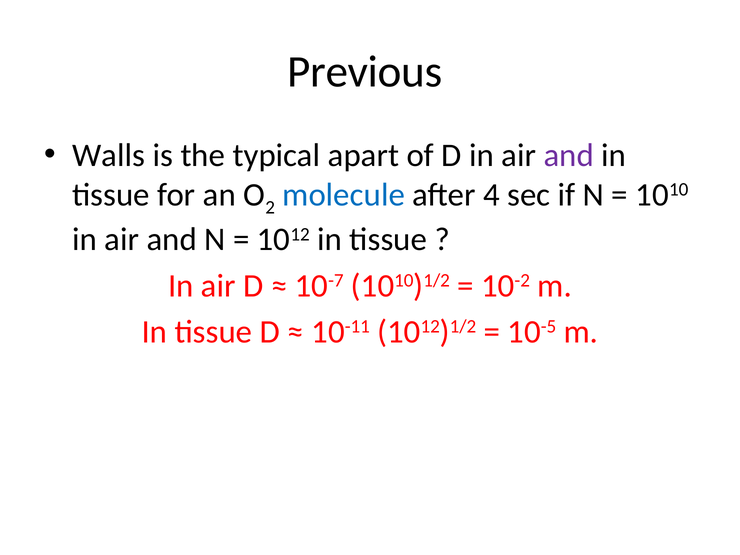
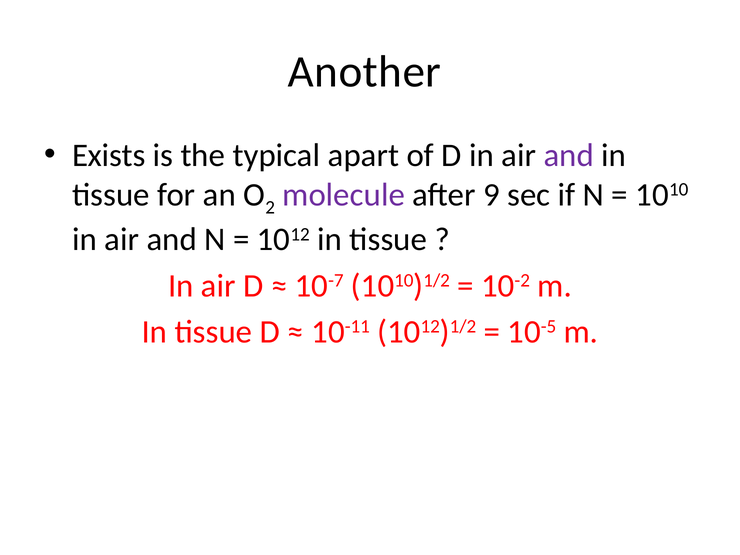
Previous: Previous -> Another
Walls: Walls -> Exists
molecule colour: blue -> purple
4: 4 -> 9
